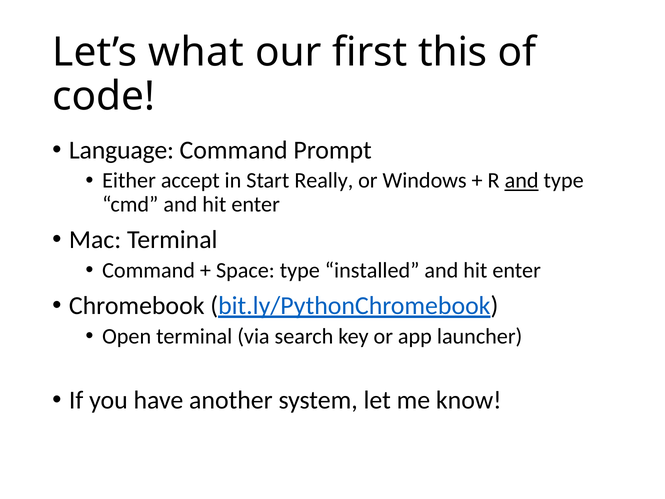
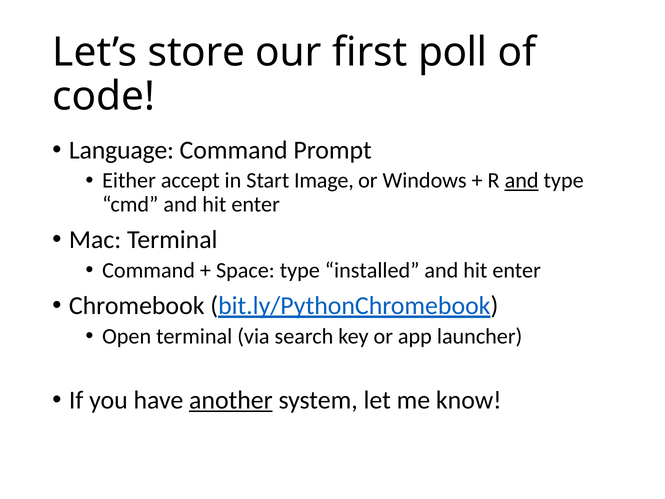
what: what -> store
this: this -> poll
Really: Really -> Image
another underline: none -> present
